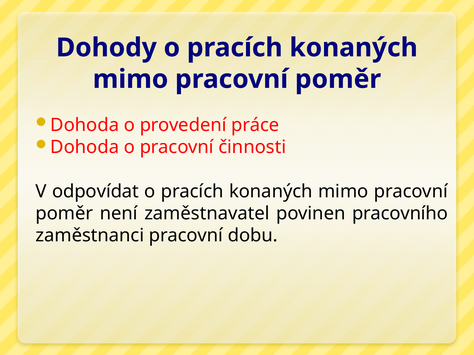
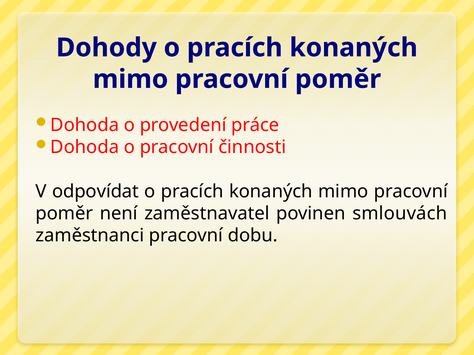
pracovního: pracovního -> smlouvách
